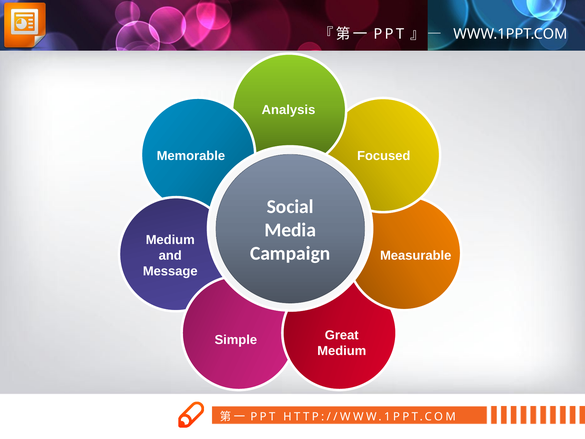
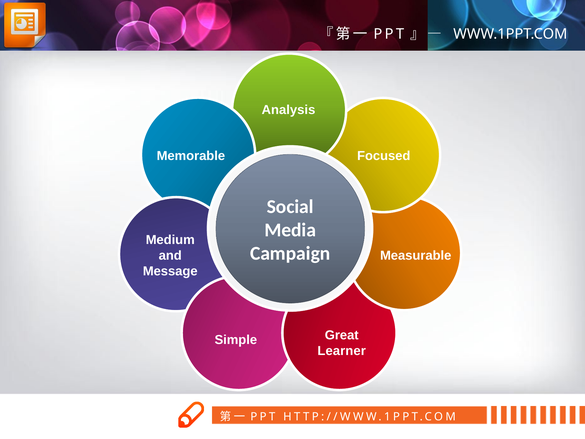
Medium at (342, 351): Medium -> Learner
